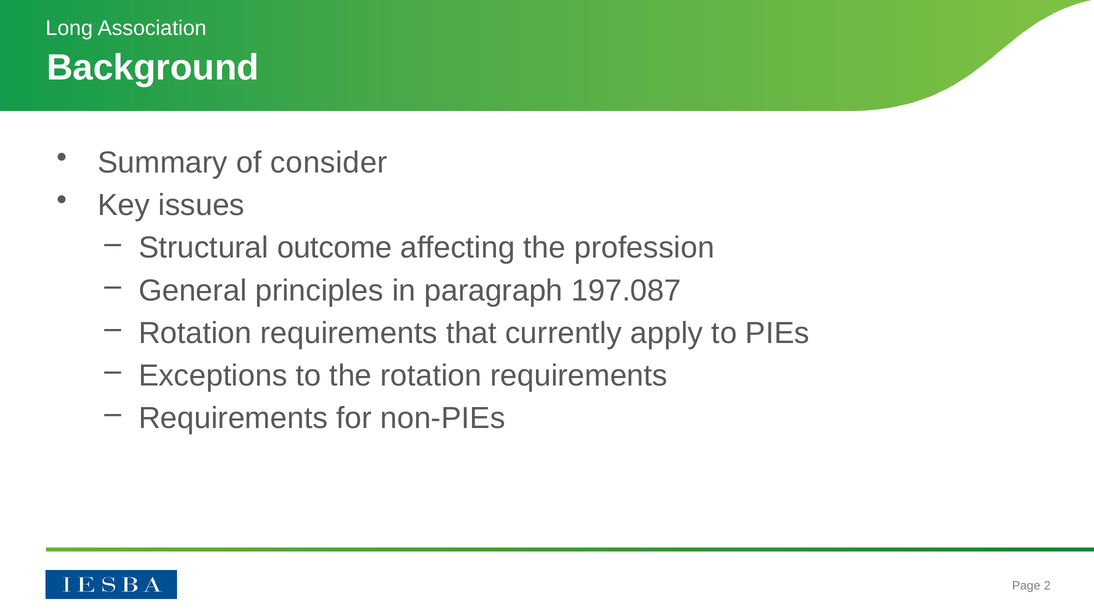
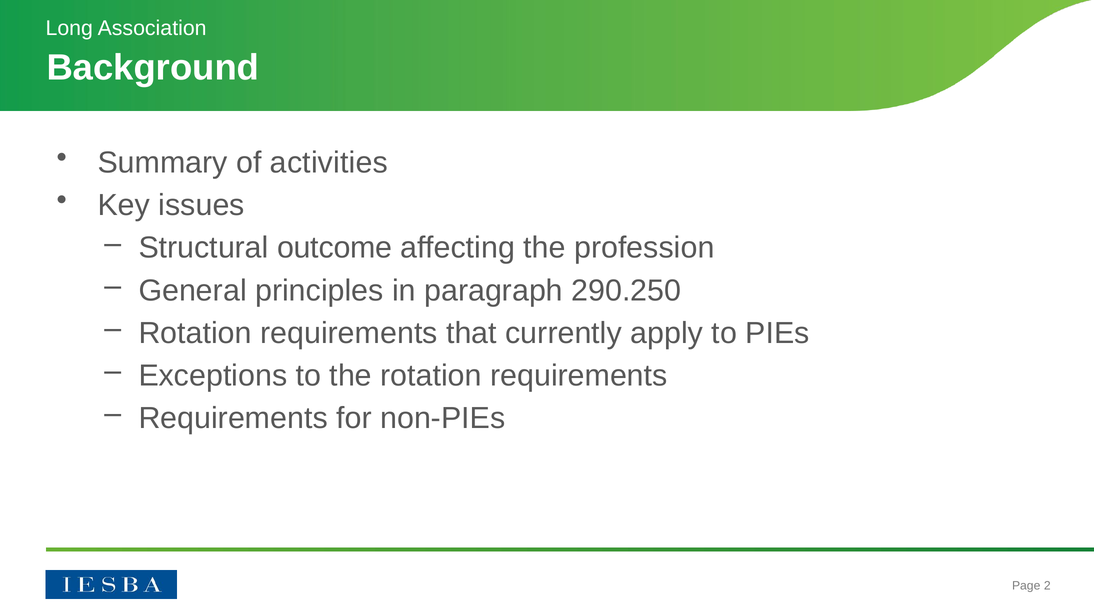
consider: consider -> activities
197.087: 197.087 -> 290.250
